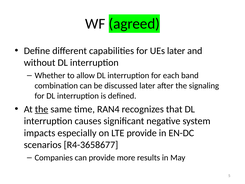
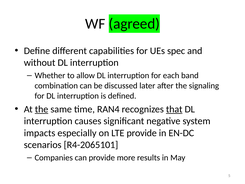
UEs later: later -> spec
that underline: none -> present
R4-3658677: R4-3658677 -> R4-2065101
